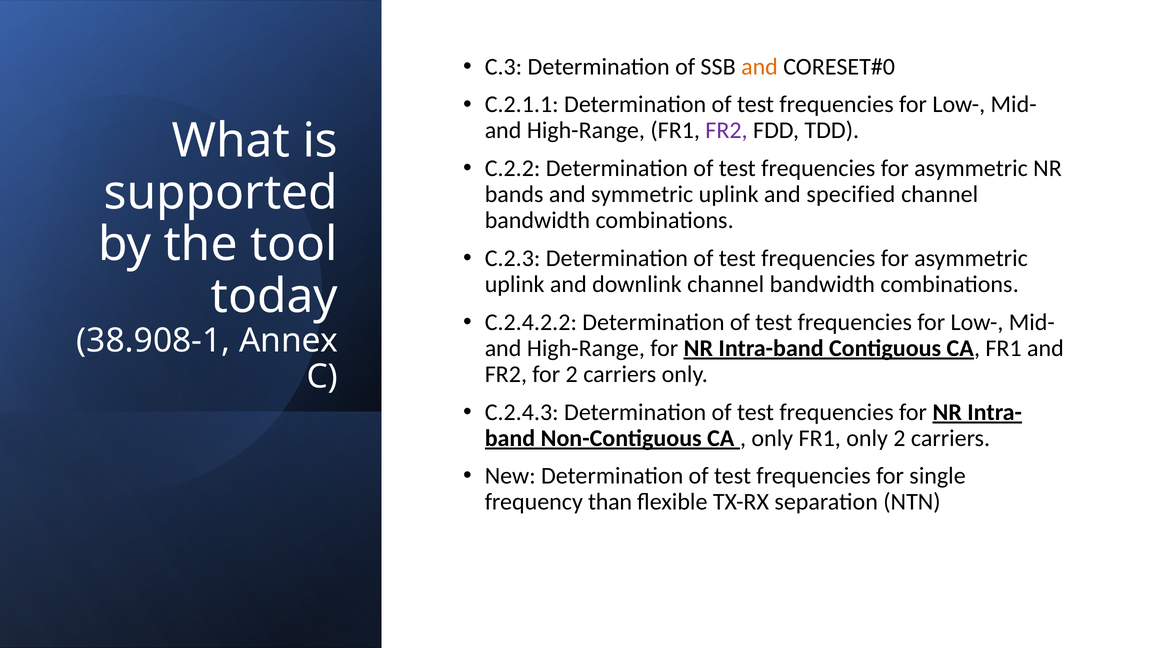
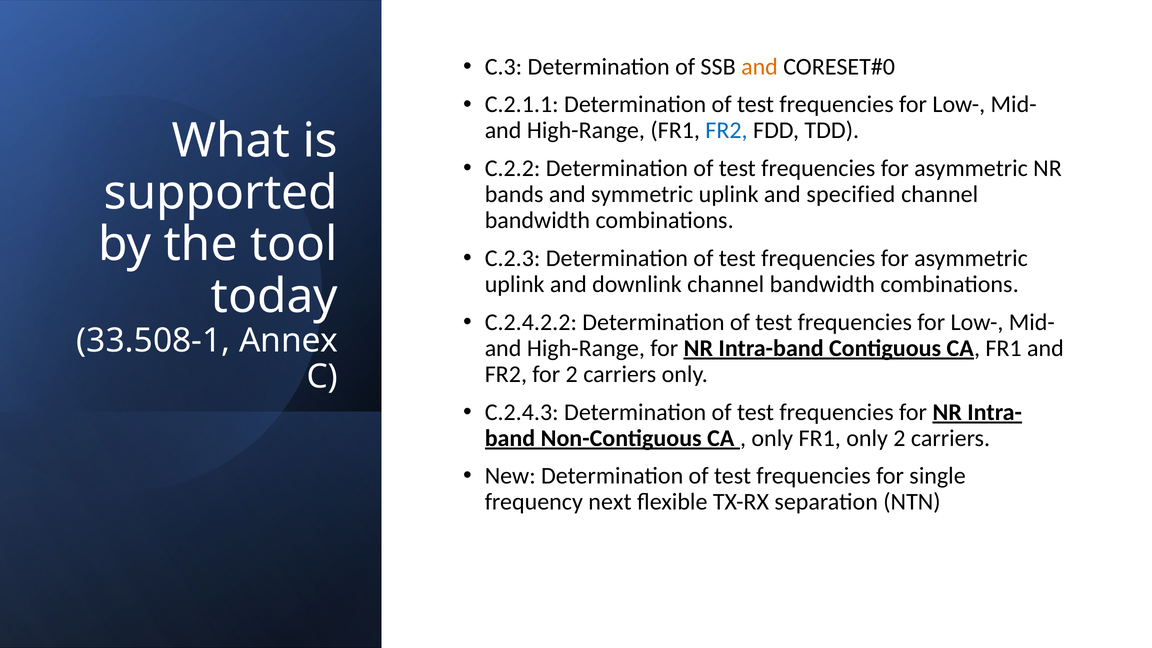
FR2 at (726, 131) colour: purple -> blue
38.908-1: 38.908-1 -> 33.508-1
than: than -> next
